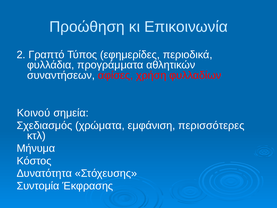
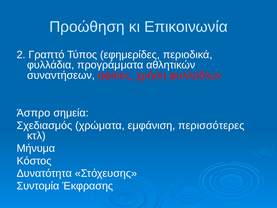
Κοινού: Κοινού -> Άσπρο
